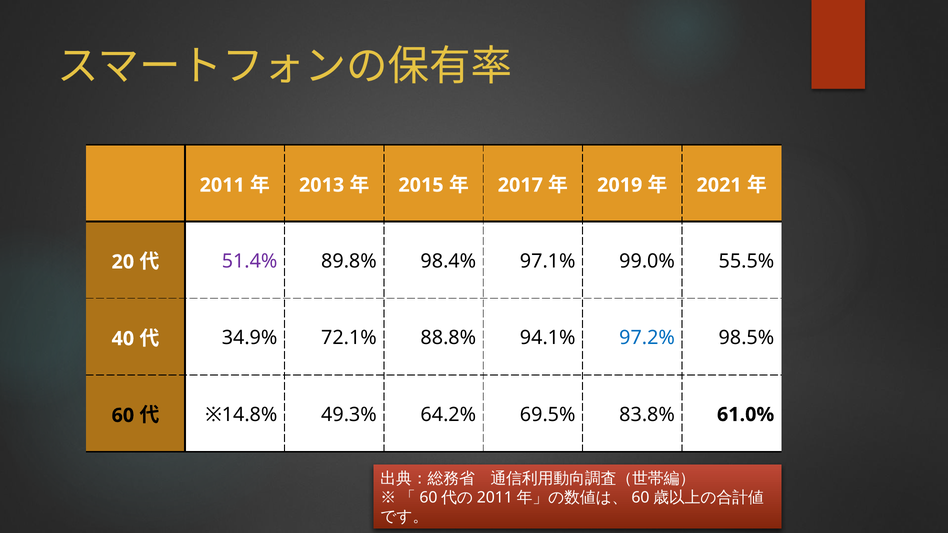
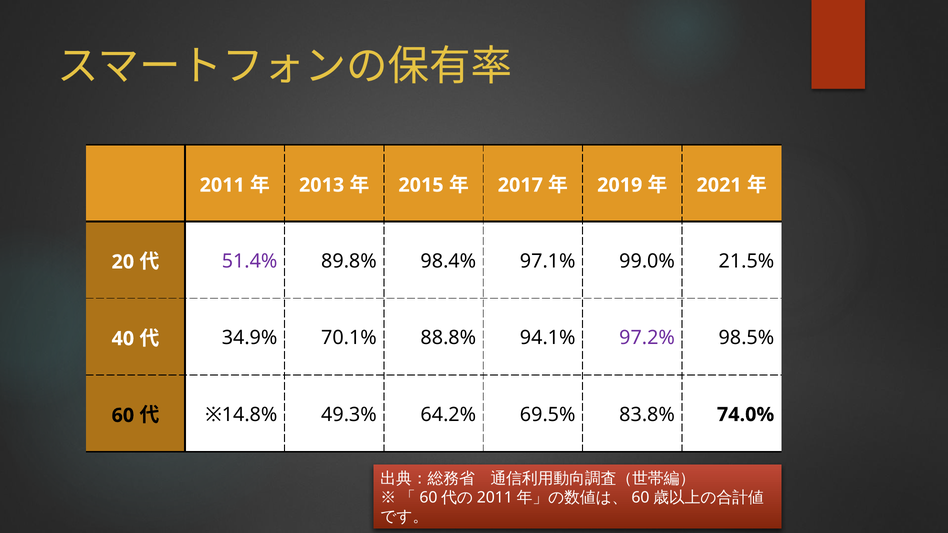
55.5%: 55.5% -> 21.5%
72.1%: 72.1% -> 70.1%
97.2% colour: blue -> purple
61.0%: 61.0% -> 74.0%
